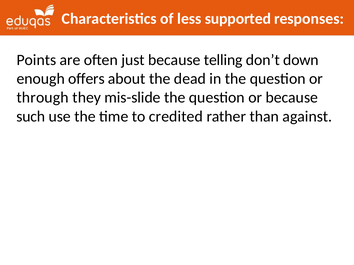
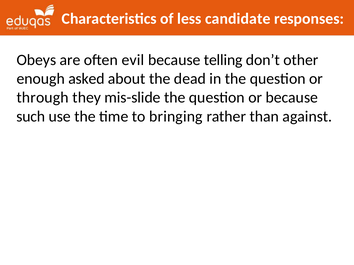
supported: supported -> candidate
Points: Points -> Obeys
just: just -> evil
down: down -> other
offers: offers -> asked
credited: credited -> bringing
